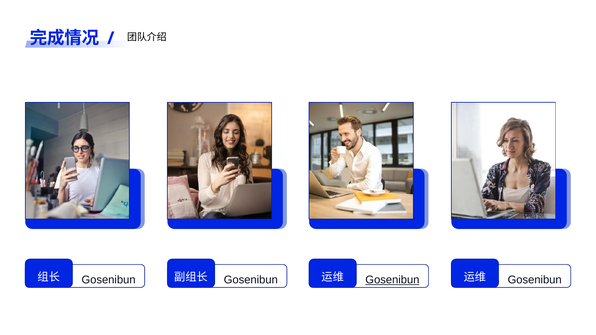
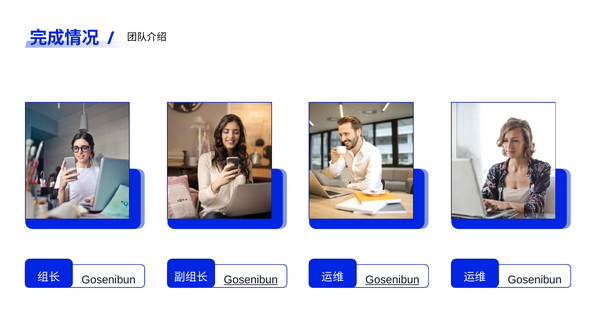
Gosenibun at (251, 280) underline: none -> present
